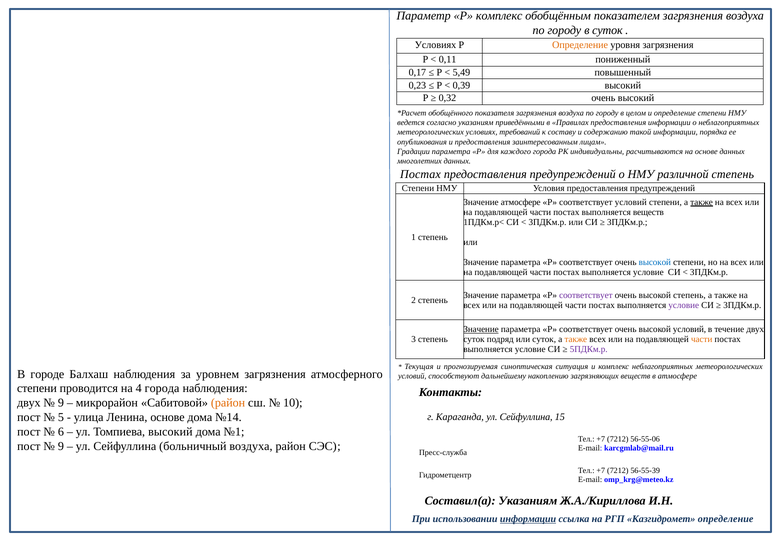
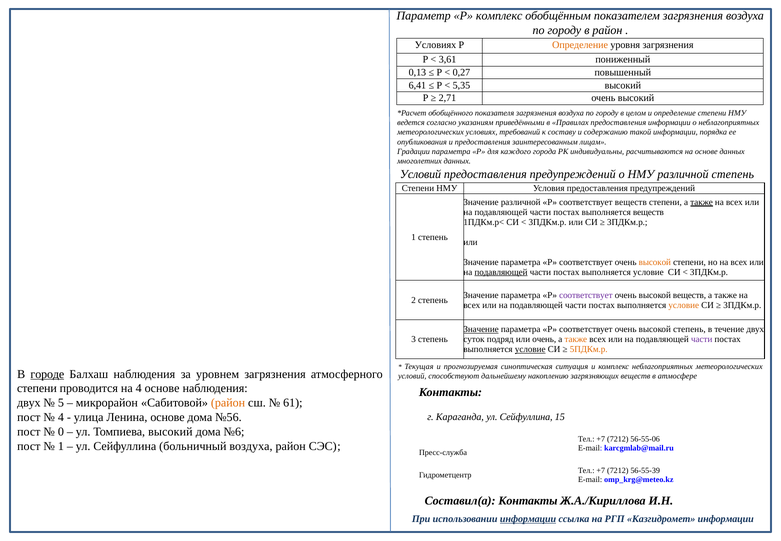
в суток: суток -> район
0,11: 0,11 -> 3,61
0,17: 0,17 -> 0,13
5,49: 5,49 -> 0,27
0,23: 0,23 -> 6,41
0,39: 0,39 -> 5,35
0,32: 0,32 -> 2,71
Постах at (420, 174): Постах -> Условий
Значение атмосфере: атмосфере -> различной
соответствует условий: условий -> веществ
высокой at (655, 262) colour: blue -> orange
подавляющей at (501, 272) underline: none -> present
высокой степень: степень -> веществ
условие at (684, 305) colour: purple -> orange
высокой условий: условий -> степень
или суток: суток -> очень
части at (702, 339) colour: orange -> purple
условие at (530, 349) underline: none -> present
5ПДКм.р colour: purple -> orange
городе underline: none -> present
4 города: города -> основе
9 at (61, 403): 9 -> 5
10: 10 -> 61
5 at (61, 417): 5 -> 4
№14: №14 -> №56
6: 6 -> 0
№1: №1 -> №6
9 at (61, 446): 9 -> 1
Составил(а Указаниям: Указаниям -> Контакты
Казгидромет определение: определение -> информации
